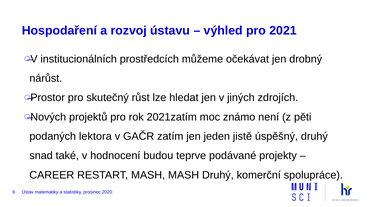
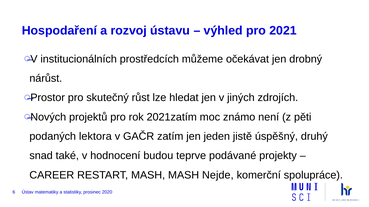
MASH Druhý: Druhý -> Nejde
